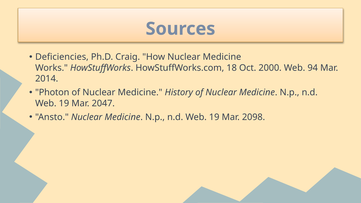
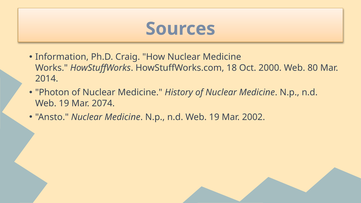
Deficiencies: Deficiencies -> Information
94: 94 -> 80
2047: 2047 -> 2074
2098: 2098 -> 2002
